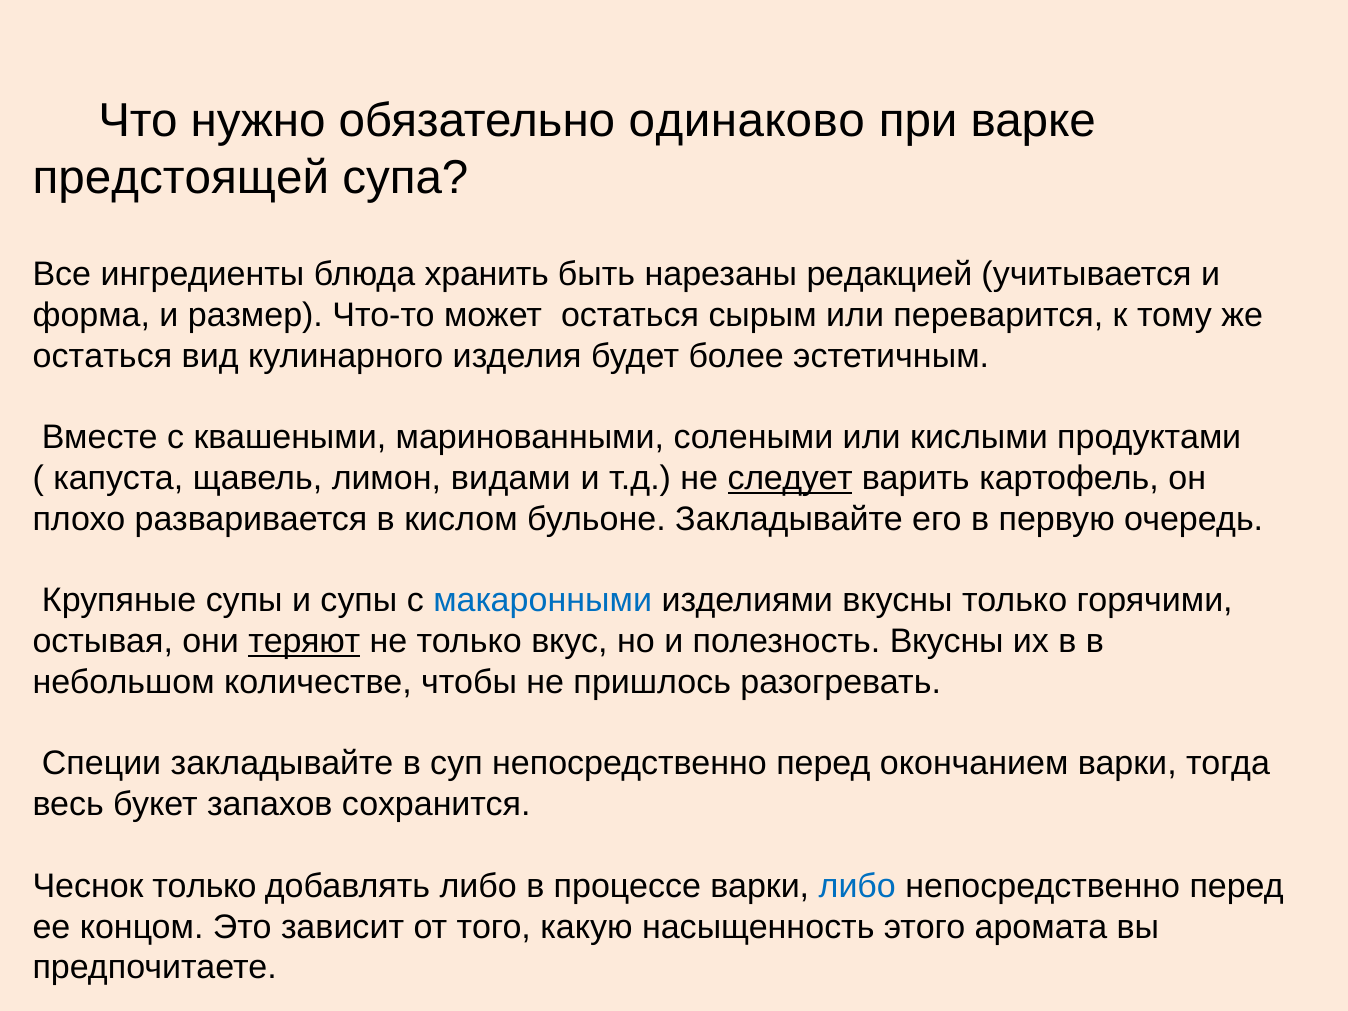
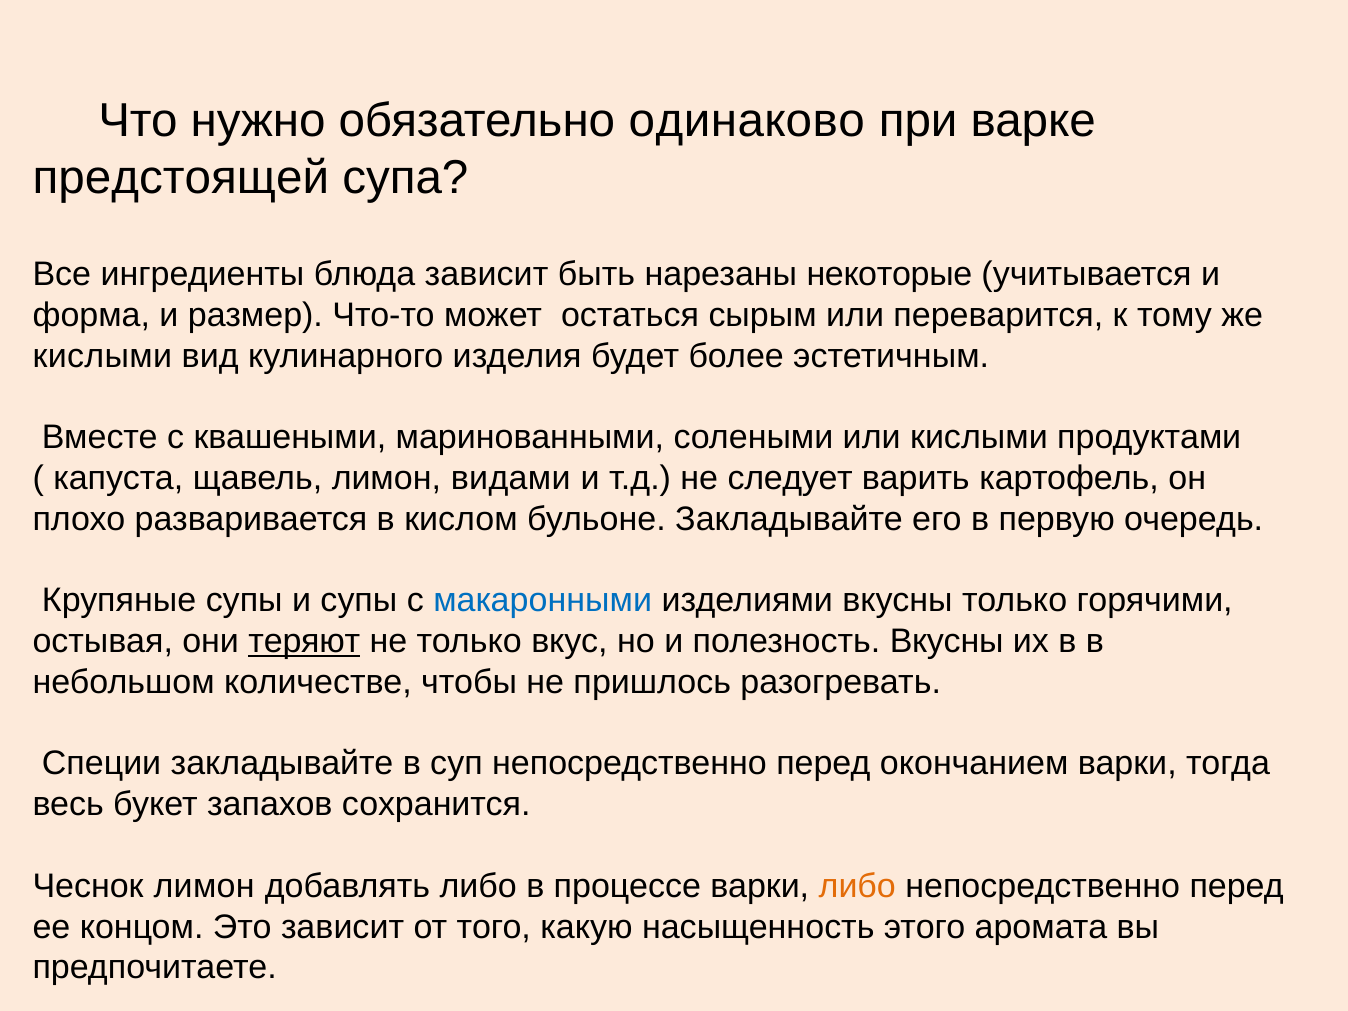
блюда хранить: хранить -> зависит
редакцией: редакцией -> некоторые
остаться at (102, 356): остаться -> кислыми
следует underline: present -> none
Чеснок только: только -> лимон
либо at (857, 886) colour: blue -> orange
